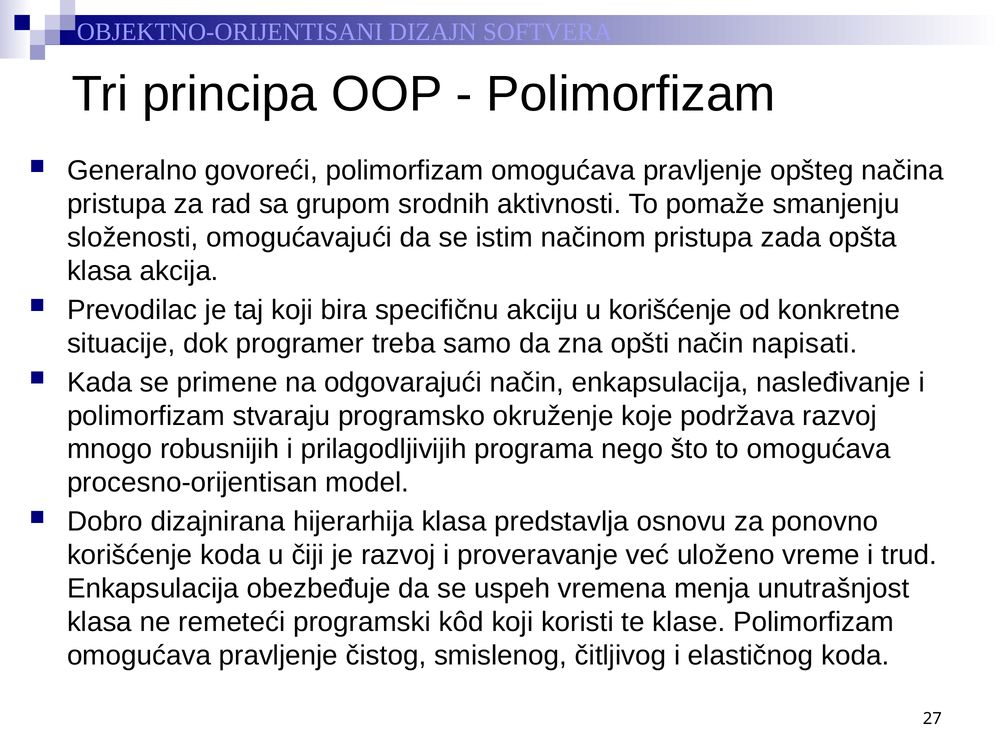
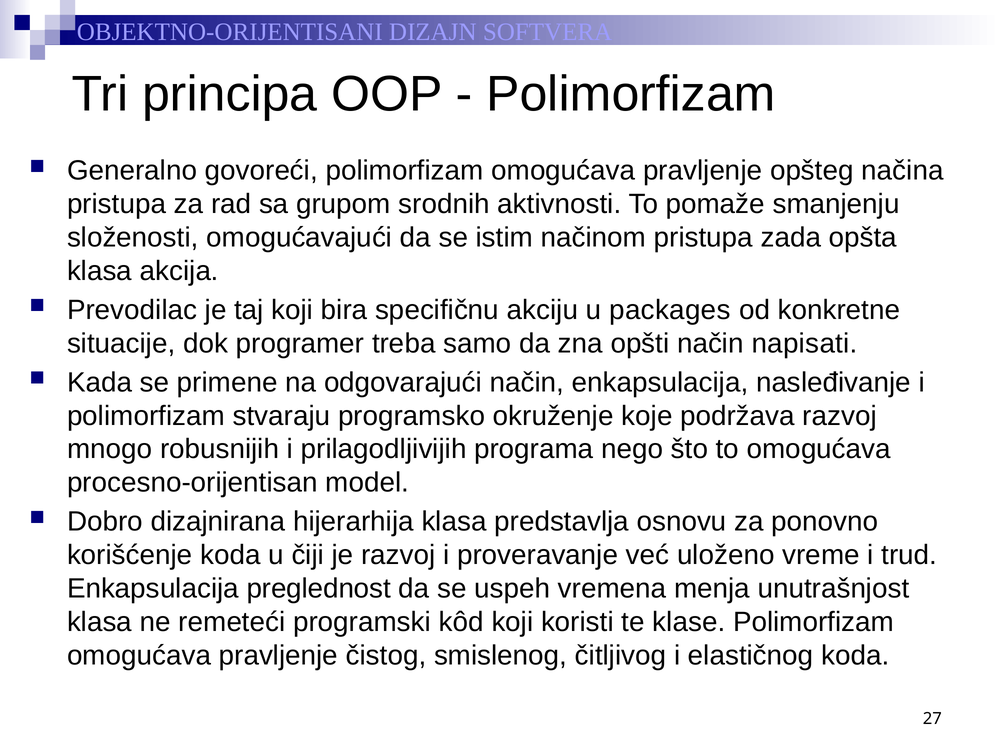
u korišćenje: korišćenje -> packages
obezbeđuje: obezbeđuje -> preglednost
